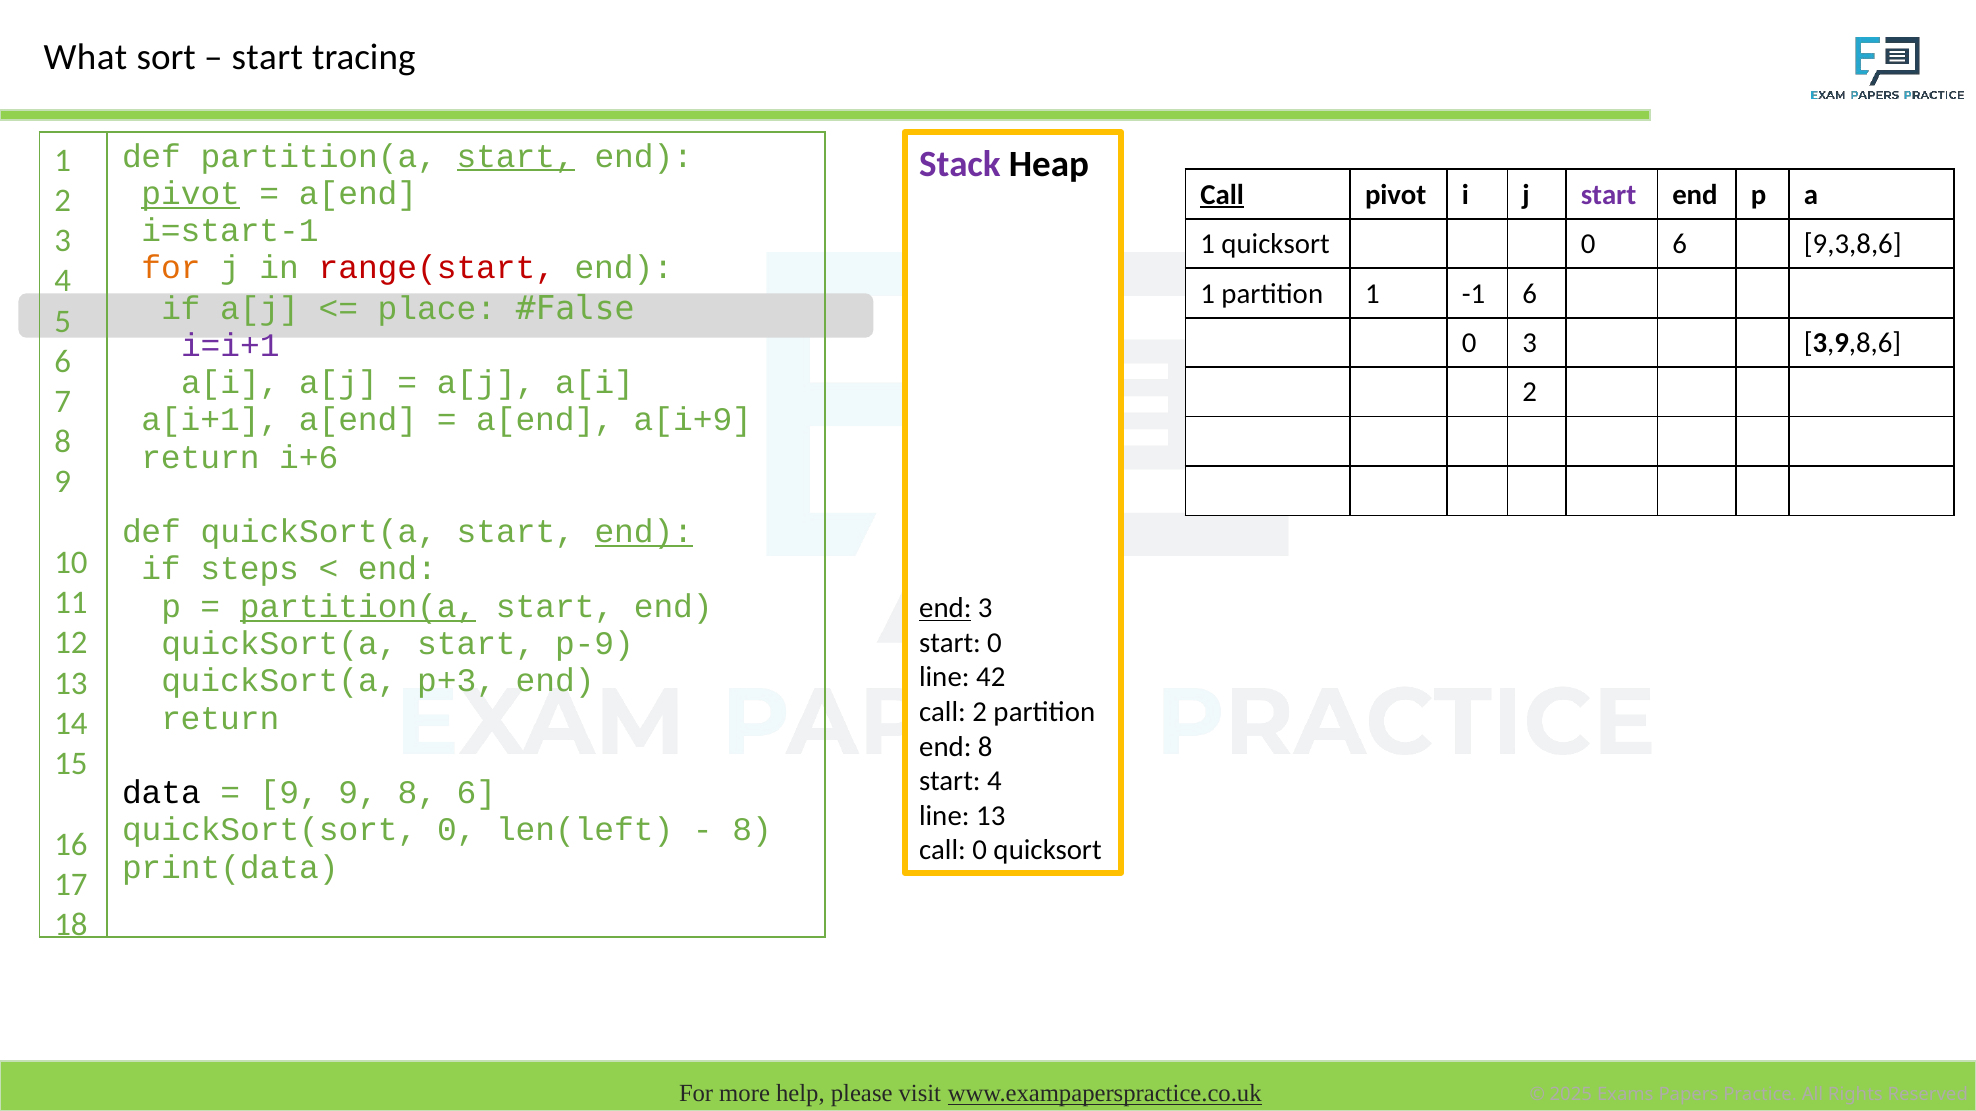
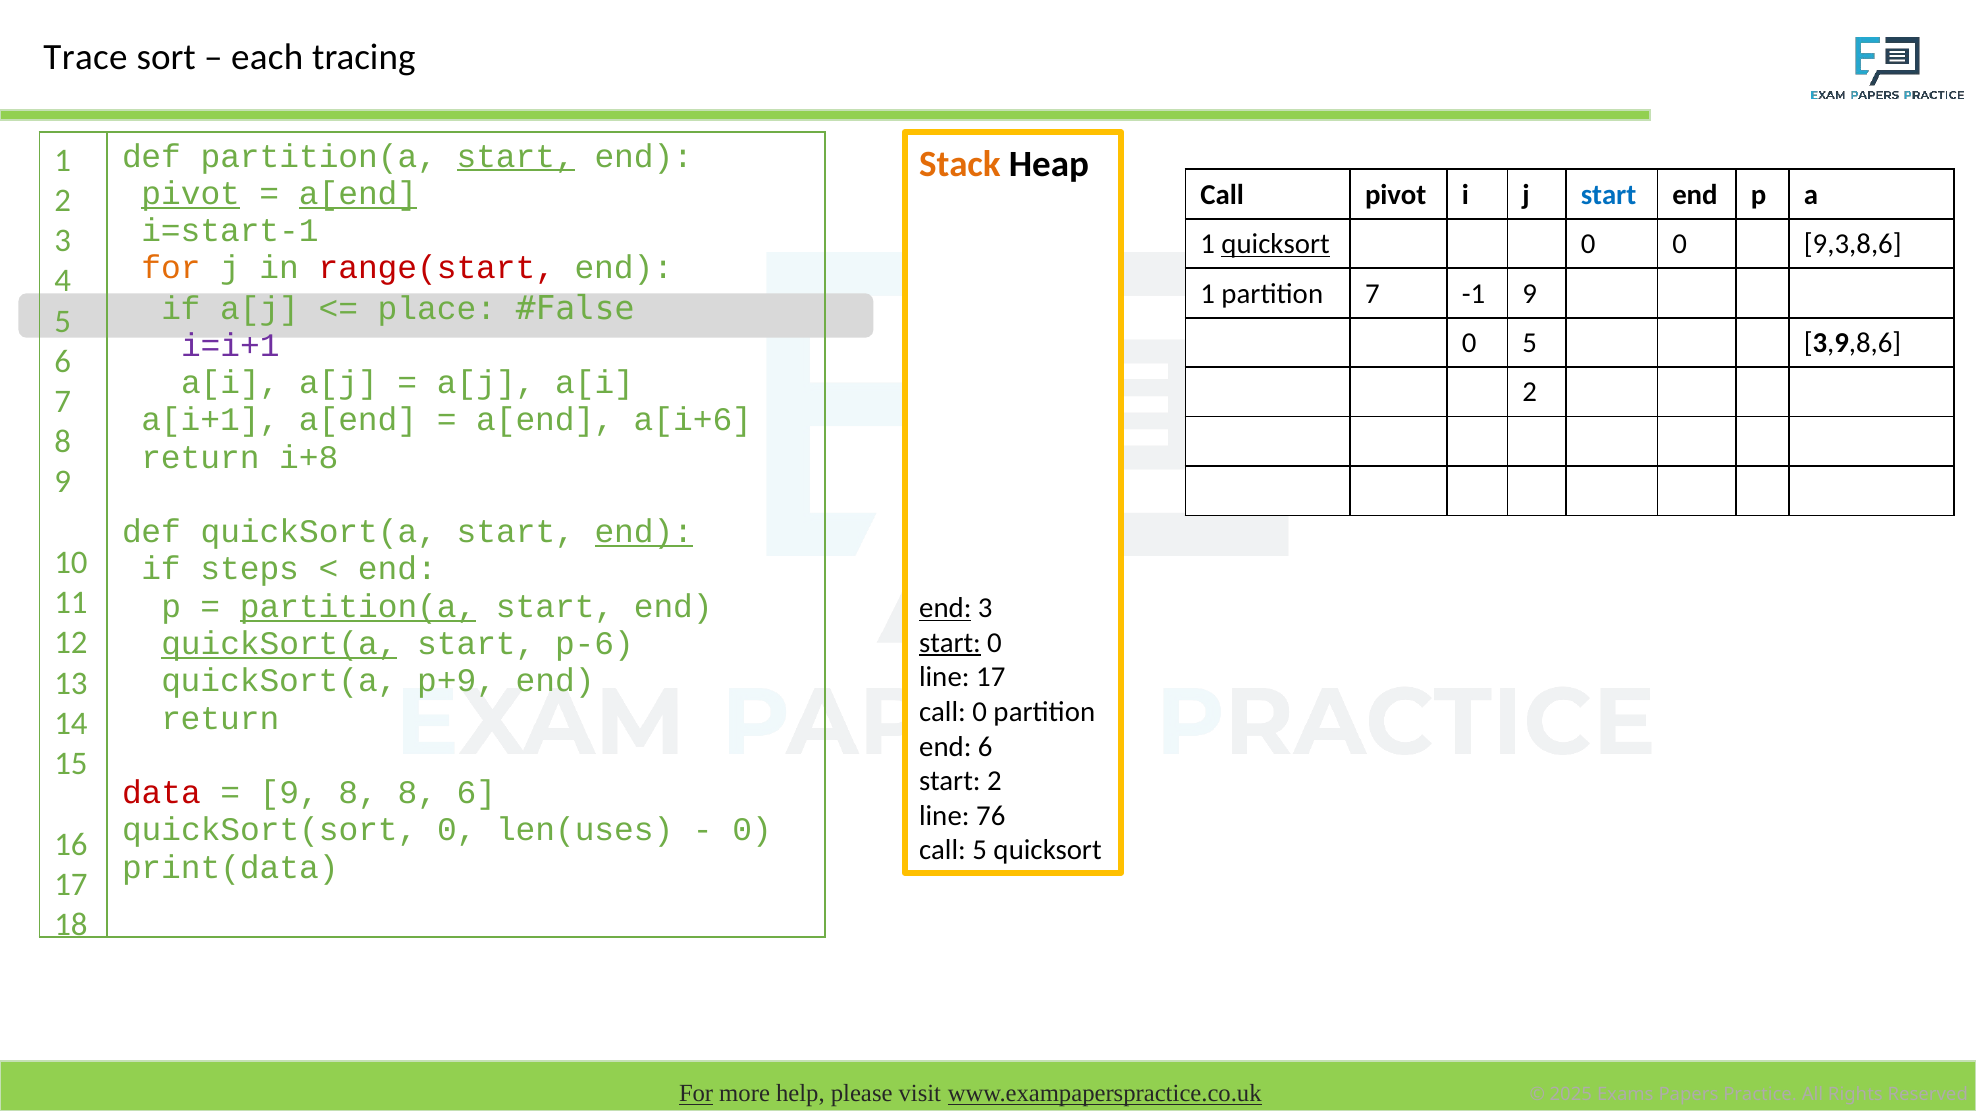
What: What -> Trace
start at (267, 58): start -> each
Stack colour: purple -> orange
a[end at (358, 194) underline: none -> present
Call at (1222, 195) underline: present -> none
start at (1609, 195) colour: purple -> blue
quicksort at (1276, 244) underline: none -> present
0 6: 6 -> 0
partition 1: 1 -> 7
-1 6: 6 -> 9
0 3: 3 -> 5
a[i+9: a[i+9 -> a[i+6
i+6: i+6 -> i+8
start at (950, 643) underline: none -> present
quickSort(a at (279, 644) underline: none -> present
p-9: p-9 -> p-6
line 42: 42 -> 17
p+3: p+3 -> p+9
call 2: 2 -> 0
end 8: 8 -> 6
start 4: 4 -> 2
data colour: black -> red
9 9: 9 -> 8
line 13: 13 -> 76
len(left: len(left -> len(uses
8 at (752, 830): 8 -> 0
call 0: 0 -> 5
For at (696, 1094) underline: none -> present
